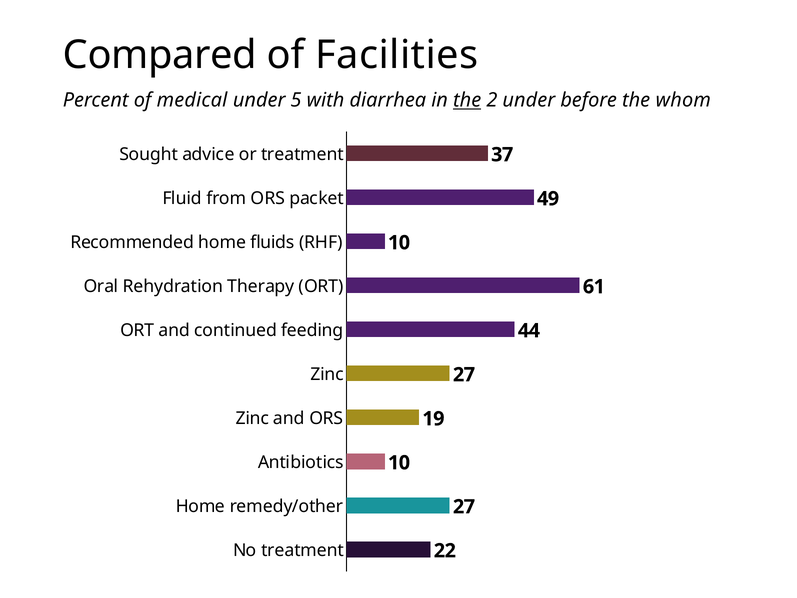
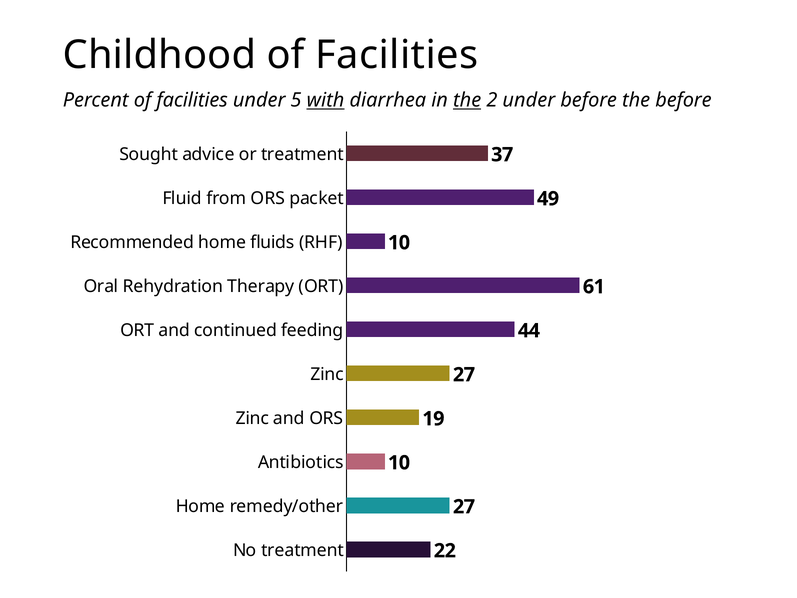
Compared: Compared -> Childhood
Percent of medical: medical -> facilities
with underline: none -> present
the whom: whom -> before
